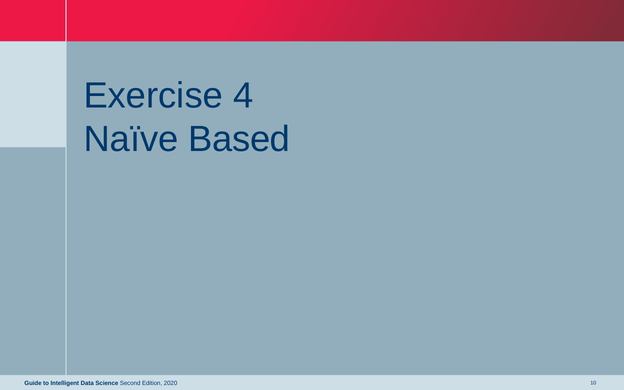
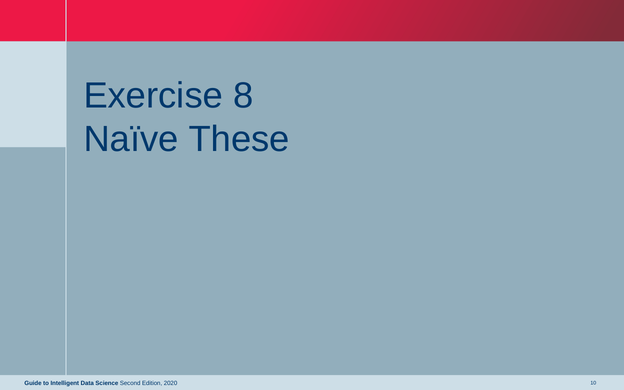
4: 4 -> 8
Based: Based -> These
